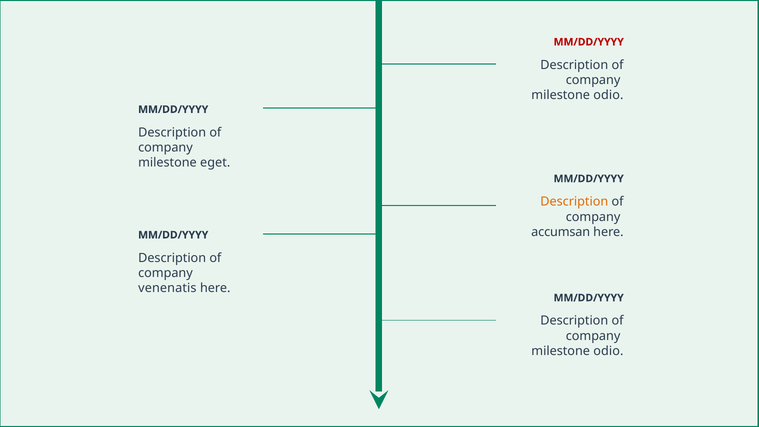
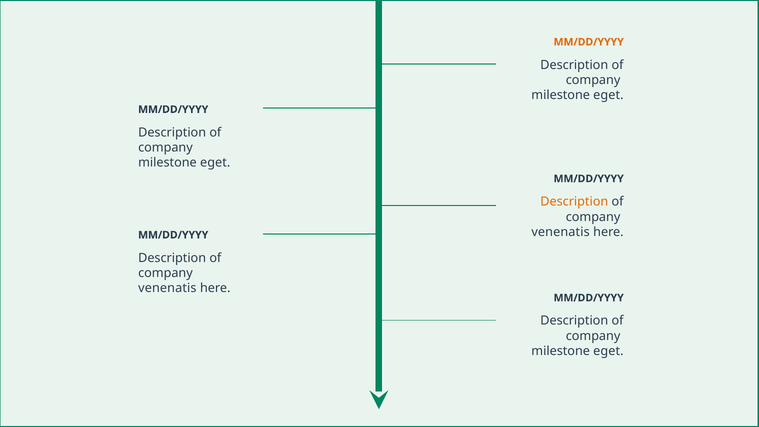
MM/DD/YYYY at (589, 42) colour: red -> orange
odio at (608, 95): odio -> eget
accumsan at (561, 232): accumsan -> venenatis
odio at (608, 351): odio -> eget
